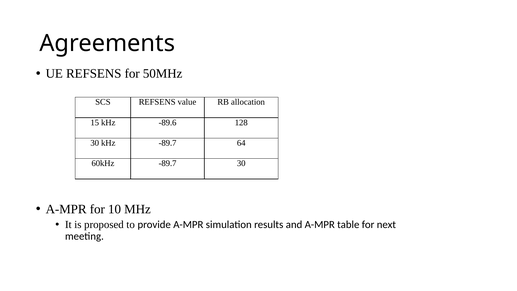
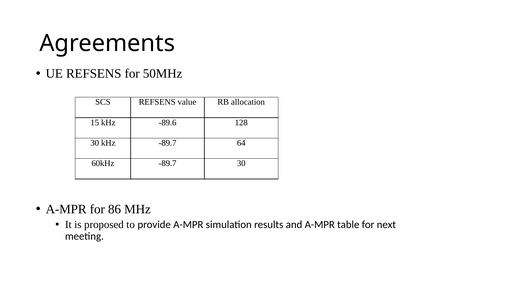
10: 10 -> 86
